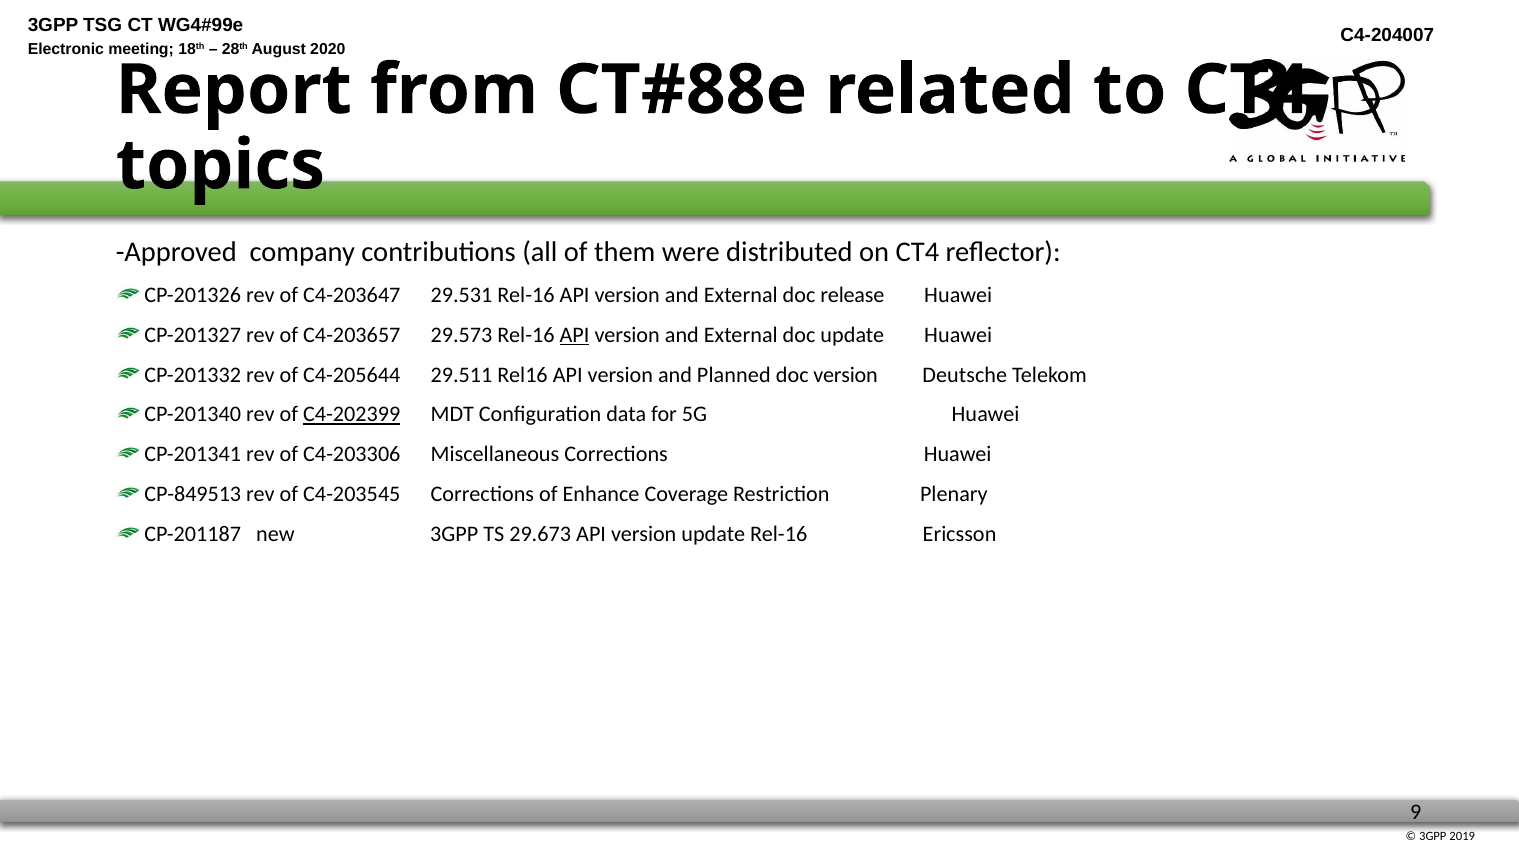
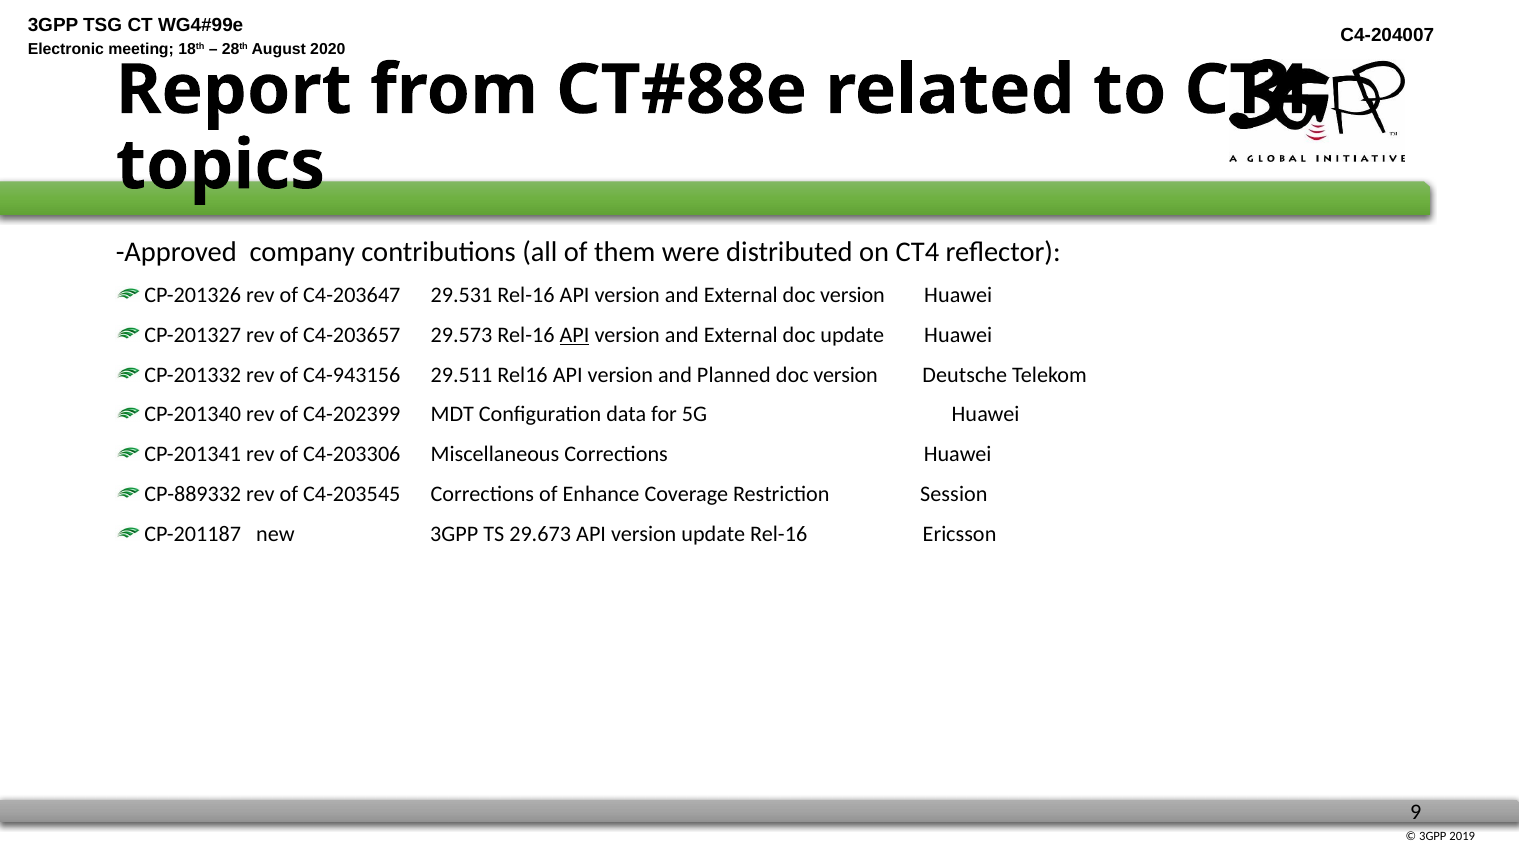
External doc release: release -> version
C4-205644: C4-205644 -> C4-943156
C4-202399 underline: present -> none
CP-849513: CP-849513 -> CP-889332
Plenary: Plenary -> Session
